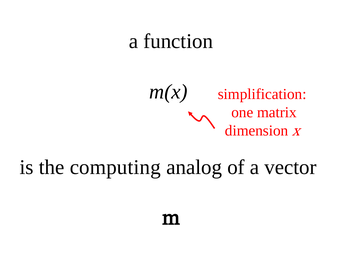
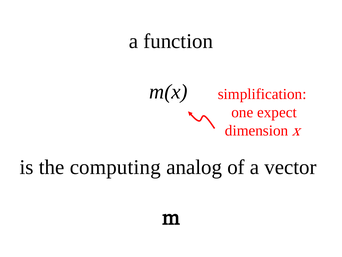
matrix: matrix -> expect
